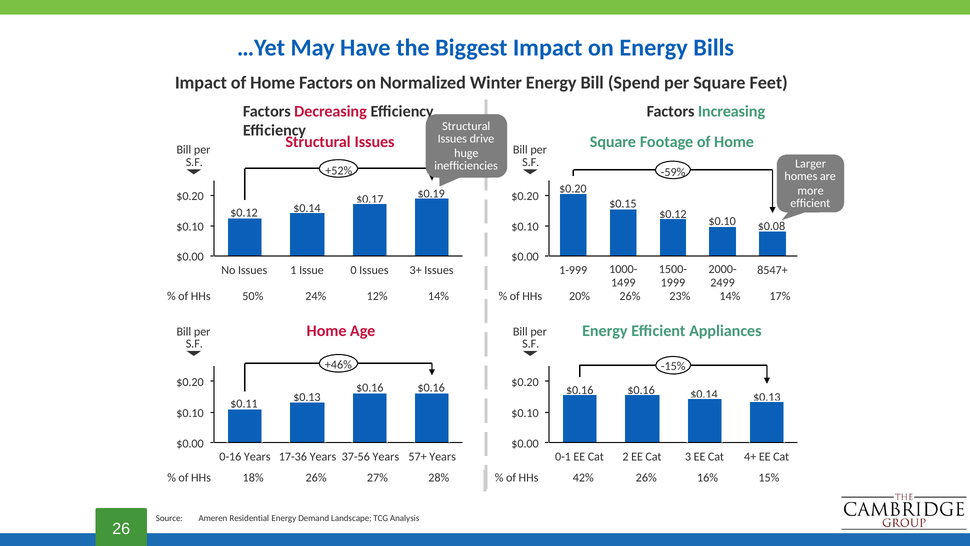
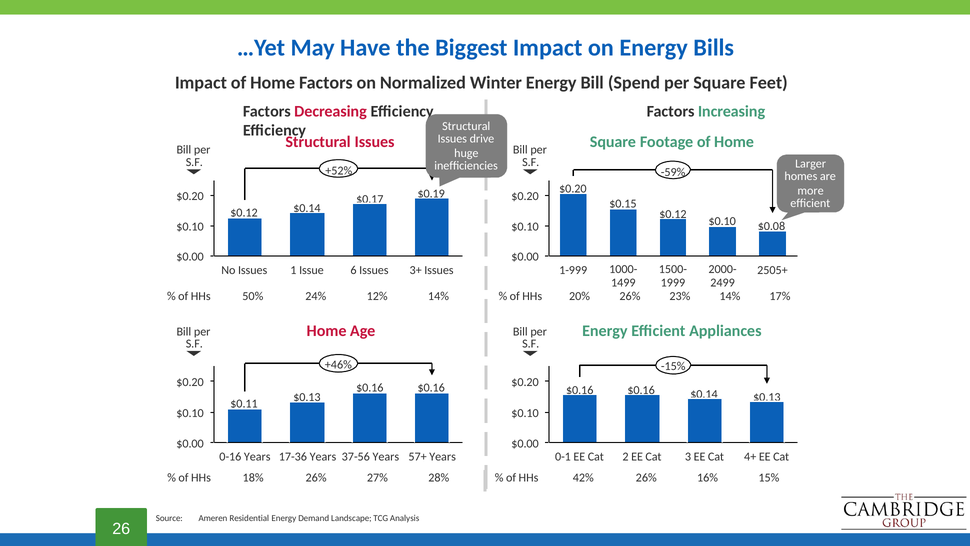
0: 0 -> 6
8547+: 8547+ -> 2505+
